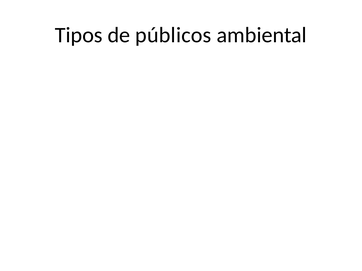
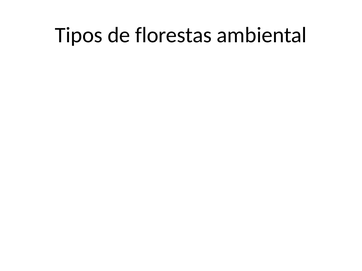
públicos: públicos -> florestas
